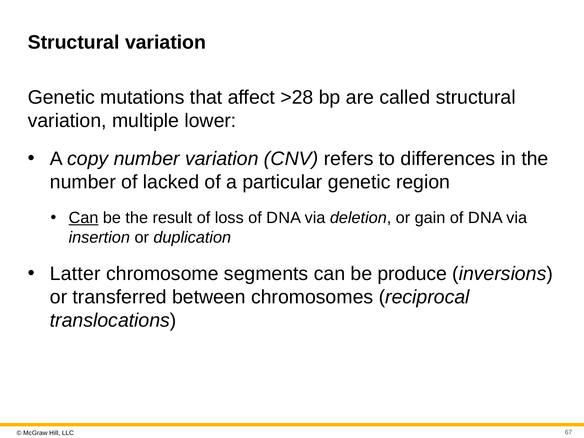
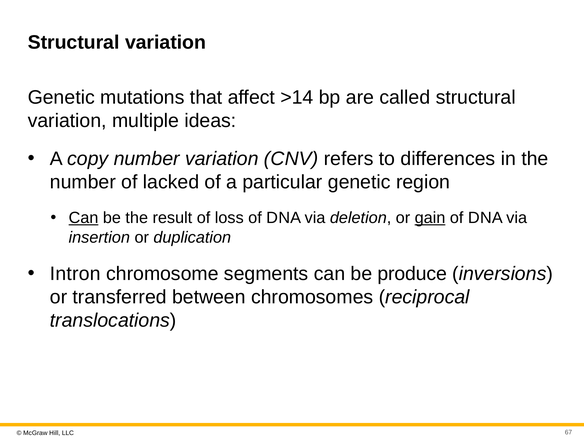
>28: >28 -> >14
lower: lower -> ideas
gain underline: none -> present
Latter: Latter -> Intron
